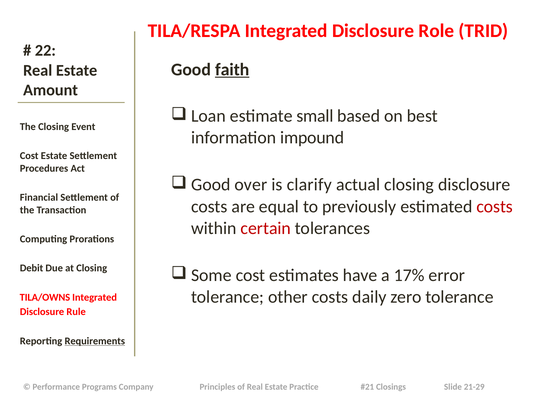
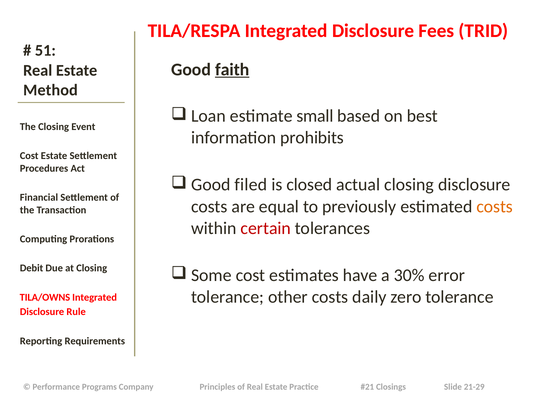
Role: Role -> Fees
22: 22 -> 51
Amount: Amount -> Method
impound: impound -> prohibits
over: over -> filed
clarify: clarify -> closed
costs at (495, 206) colour: red -> orange
17%: 17% -> 30%
Requirements underline: present -> none
